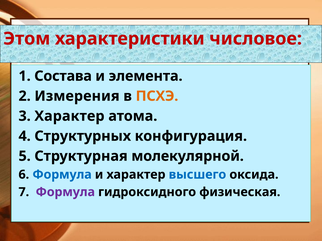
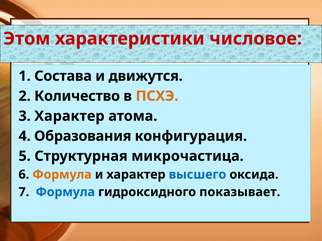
элемента: элемента -> движутся
Измерения: Измерения -> Количество
Структурных: Структурных -> Образования
молекулярной: молекулярной -> микрочастица
Формула at (62, 175) colour: blue -> orange
Формула at (65, 192) colour: purple -> blue
физическая: физическая -> показывает
